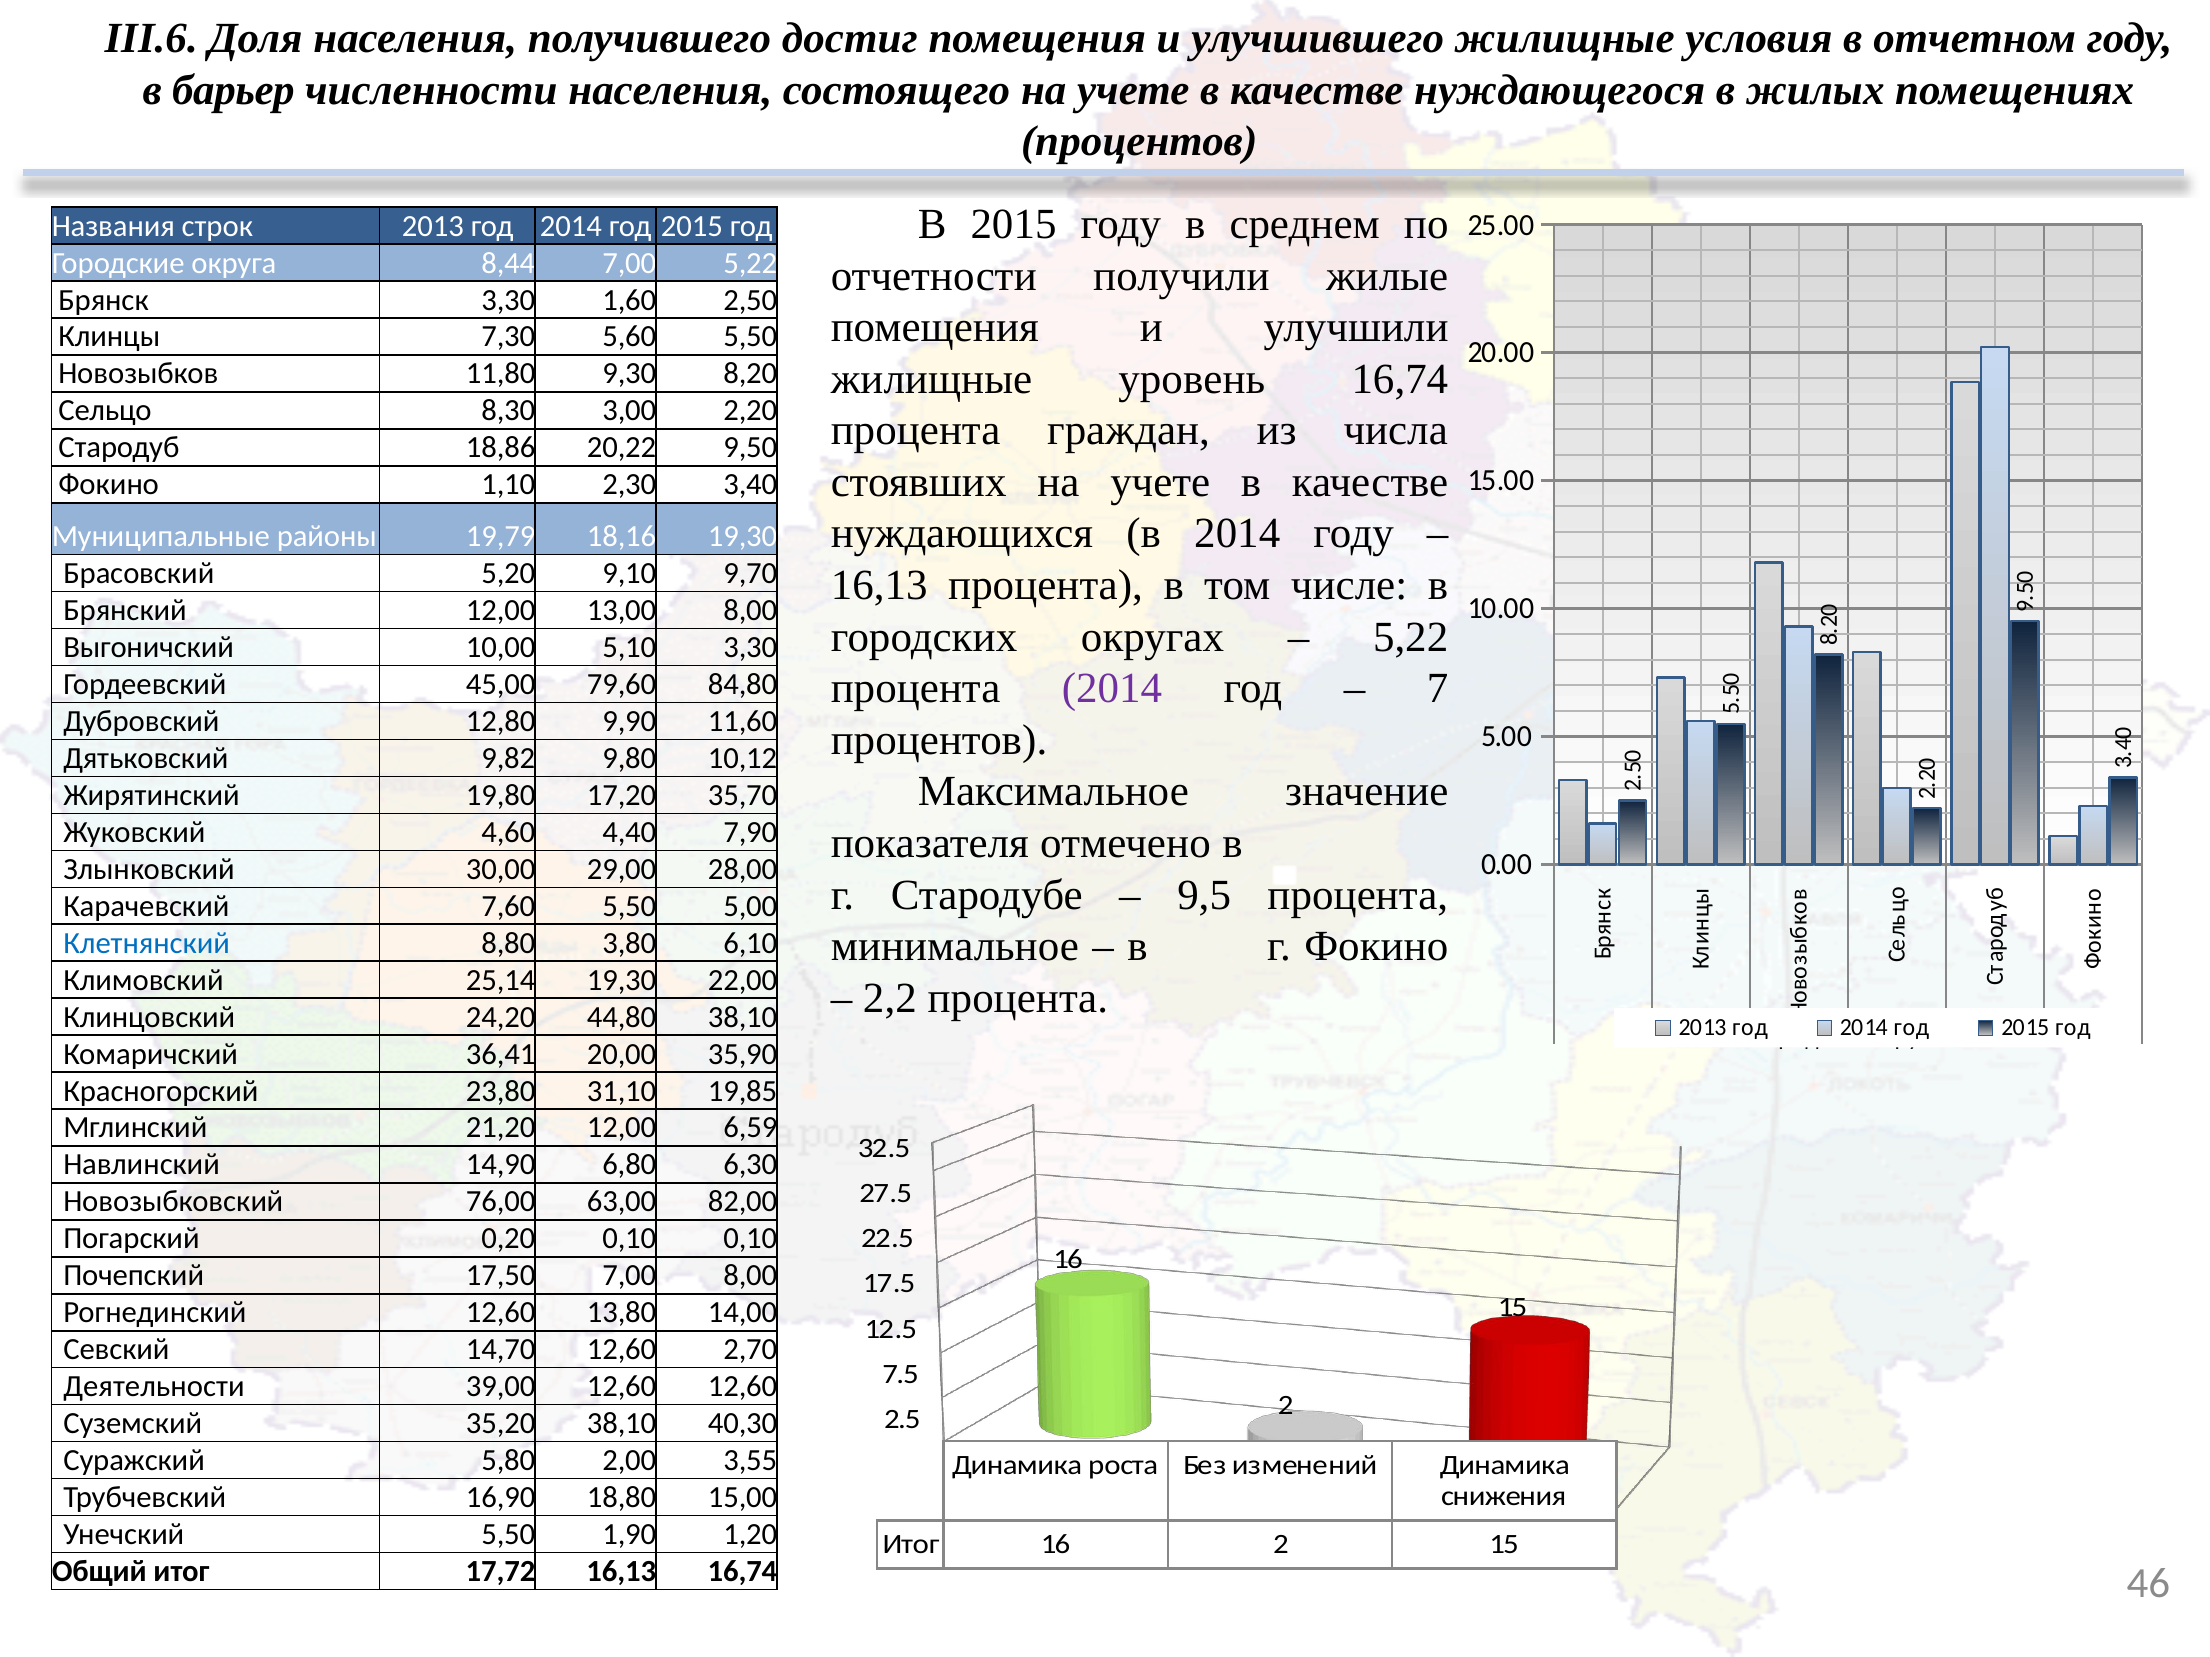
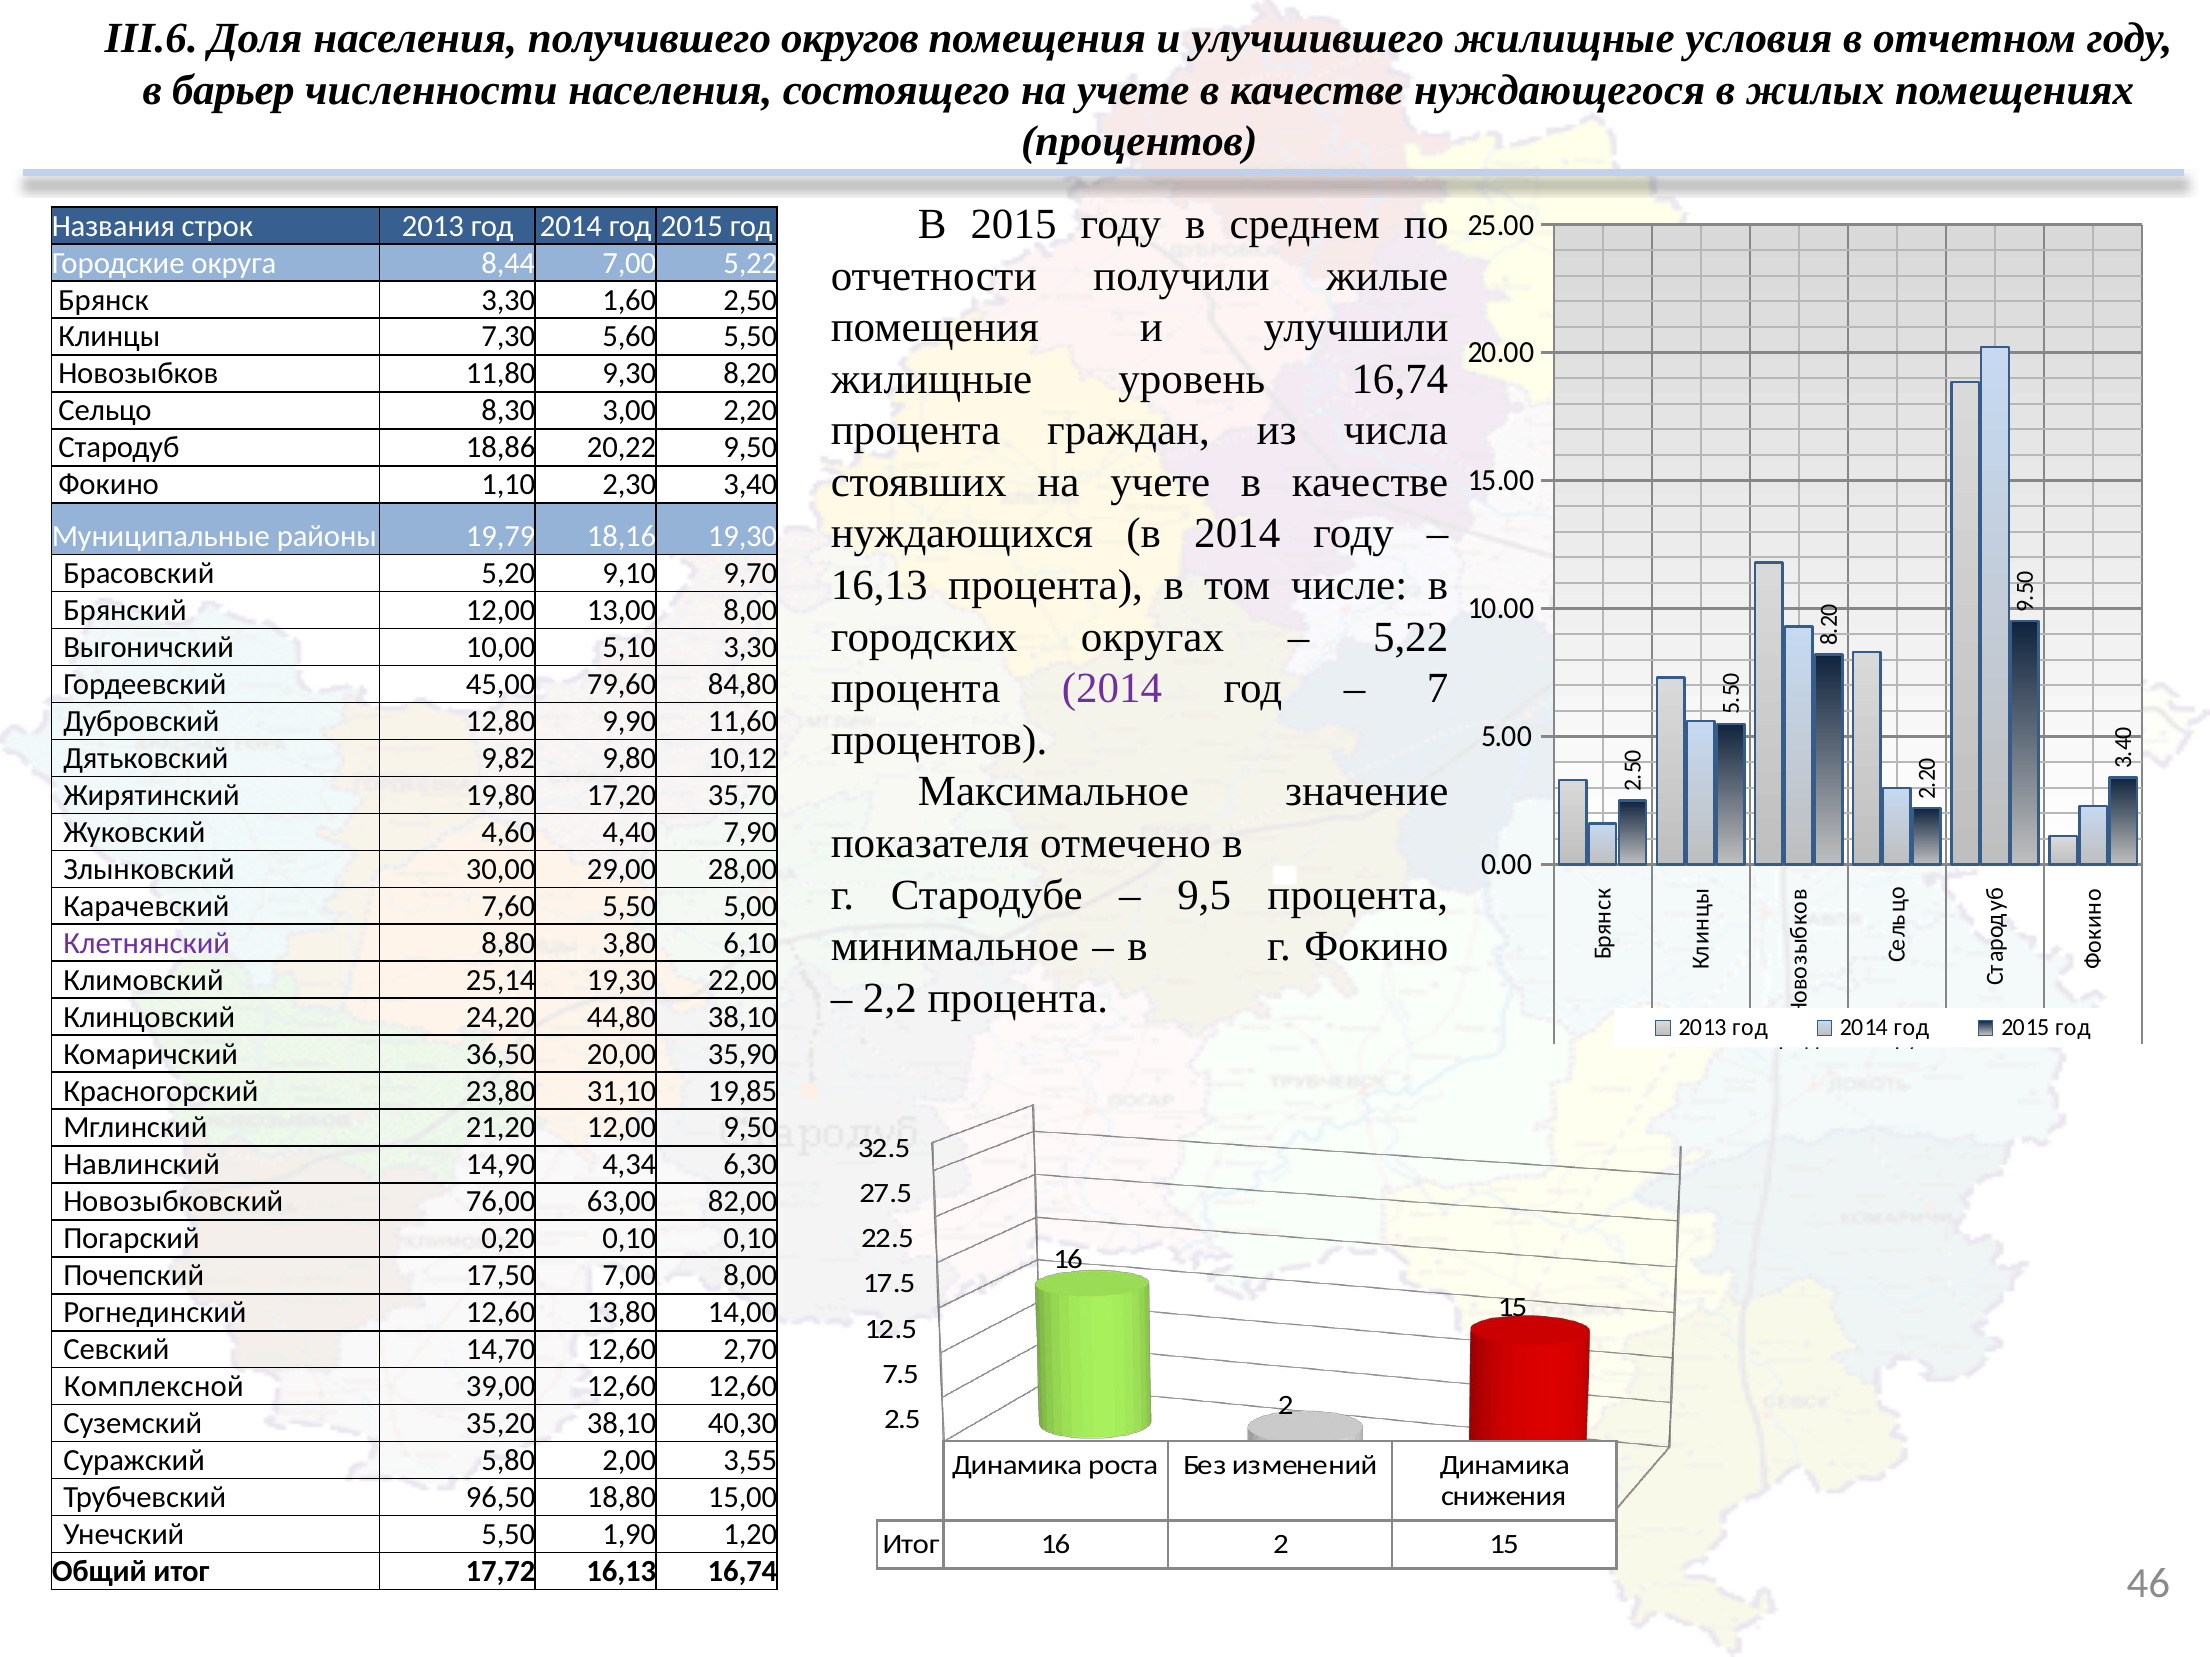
достиг: достиг -> округов
Клетнянский colour: blue -> purple
36,41: 36,41 -> 36,50
12,00 6,59: 6,59 -> 9,50
6,80: 6,80 -> 4,34
Деятельности: Деятельности -> Комплексной
16,90: 16,90 -> 96,50
